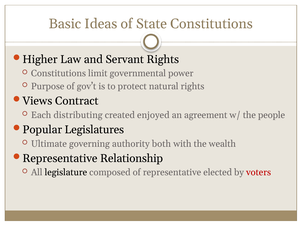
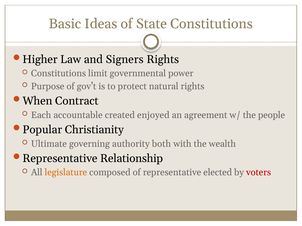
Servant: Servant -> Signers
Views: Views -> When
distributing: distributing -> accountable
Legislatures: Legislatures -> Christianity
legislature colour: black -> orange
